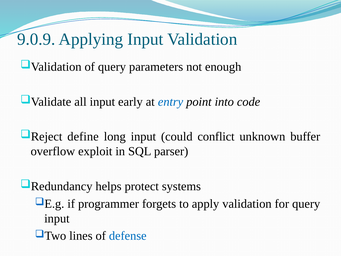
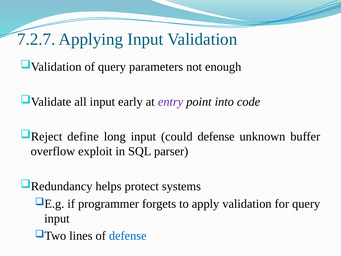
9.0.9: 9.0.9 -> 7.2.7
entry colour: blue -> purple
could conflict: conflict -> defense
